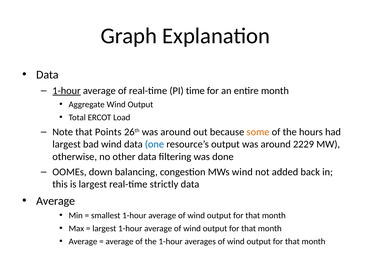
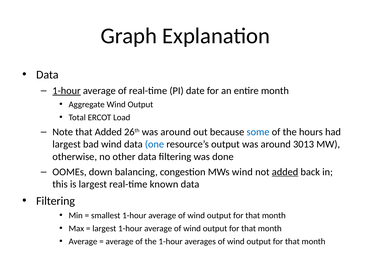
time: time -> date
that Points: Points -> Added
some colour: orange -> blue
2229: 2229 -> 3013
added at (285, 172) underline: none -> present
strictly: strictly -> known
Average at (56, 201): Average -> Filtering
